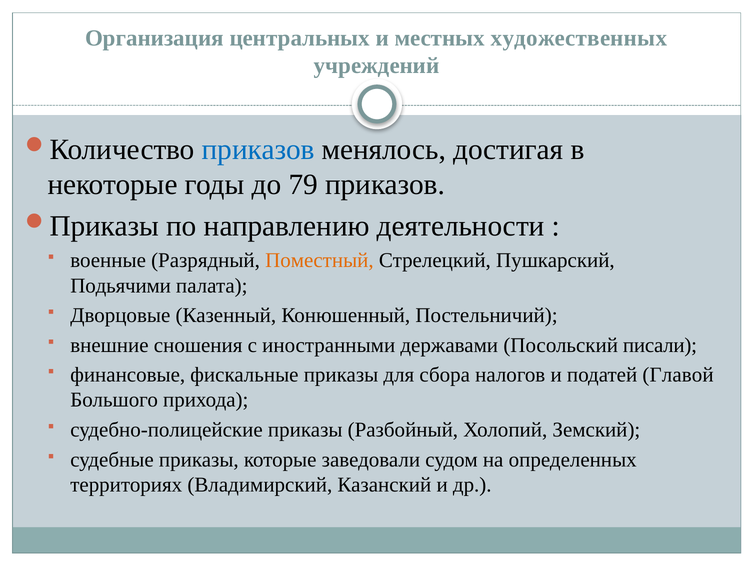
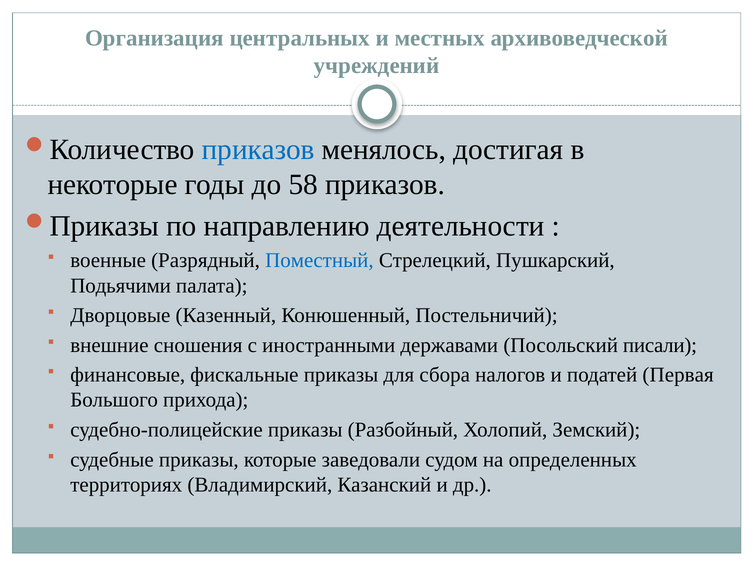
художественных: художественных -> архивоведческой
79: 79 -> 58
Поместный colour: orange -> blue
Главой: Главой -> Первая
